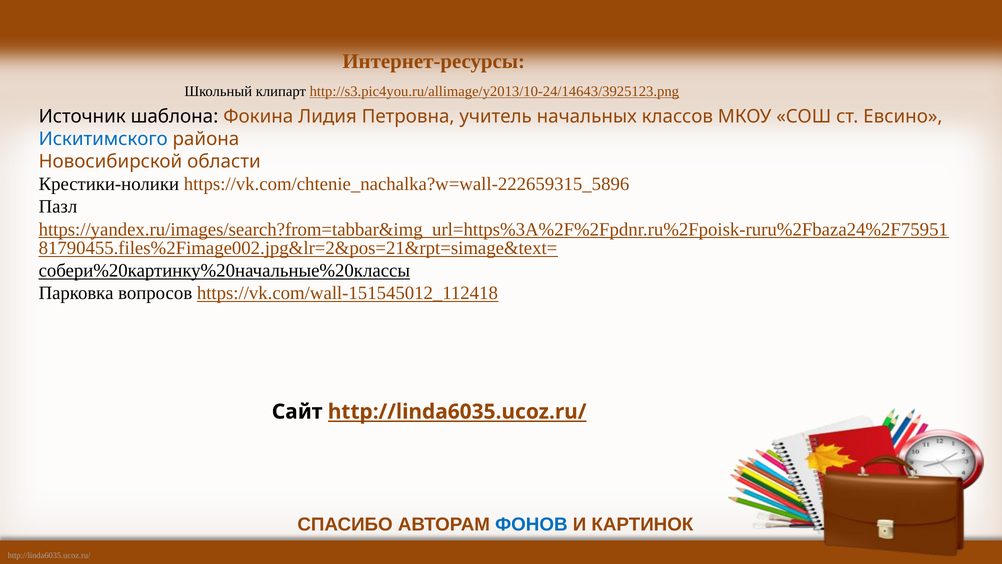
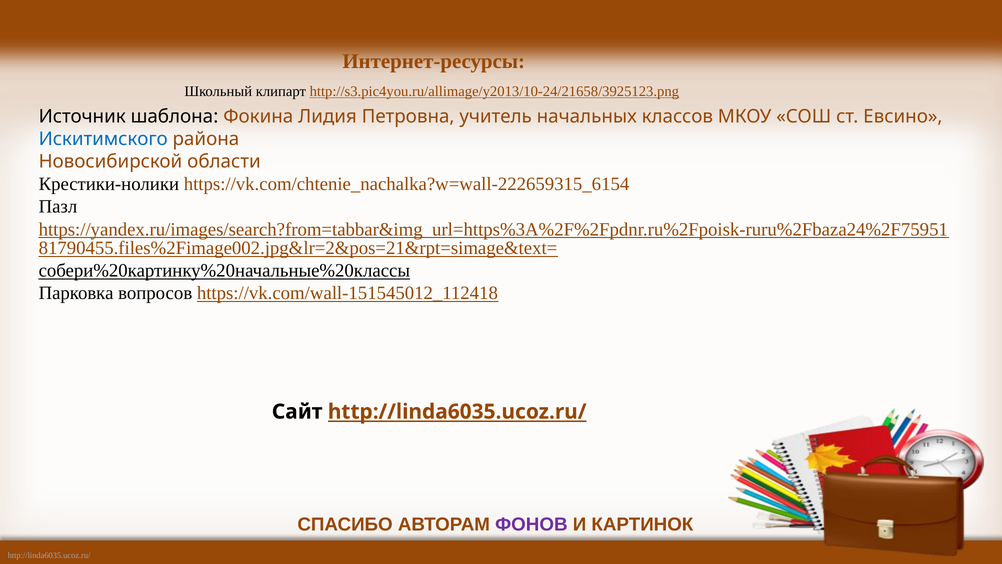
http://s3.pic4you.ru/allimage/y2013/10-24/14643/3925123.png: http://s3.pic4you.ru/allimage/y2013/10-24/14643/3925123.png -> http://s3.pic4you.ru/allimage/y2013/10-24/21658/3925123.png
https://vk.com/chtenie_nachalka?w=wall-222659315_5896: https://vk.com/chtenie_nachalka?w=wall-222659315_5896 -> https://vk.com/chtenie_nachalka?w=wall-222659315_6154
ФОНОВ colour: blue -> purple
